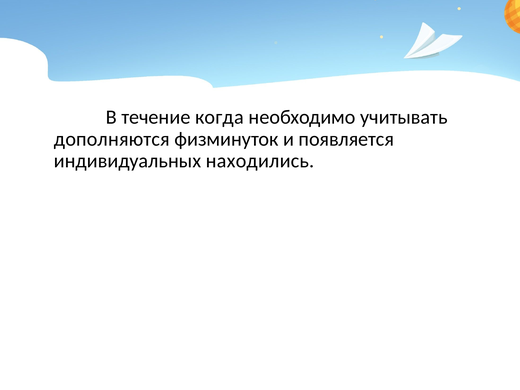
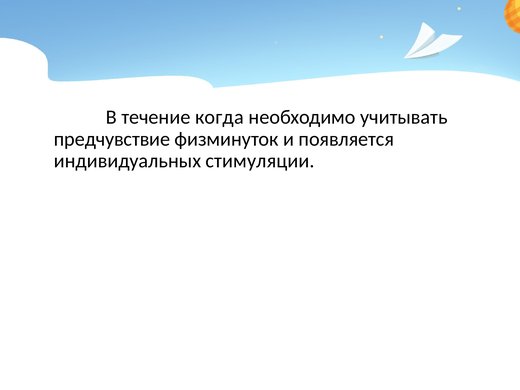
дополняются: дополняются -> предчувствие
находились: находились -> стимуляции
